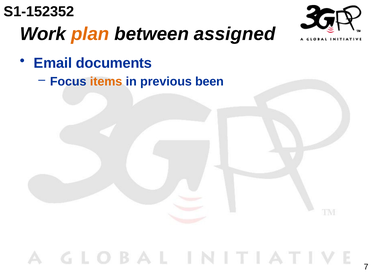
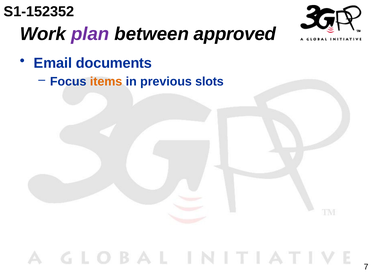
plan colour: orange -> purple
assigned: assigned -> approved
been: been -> slots
